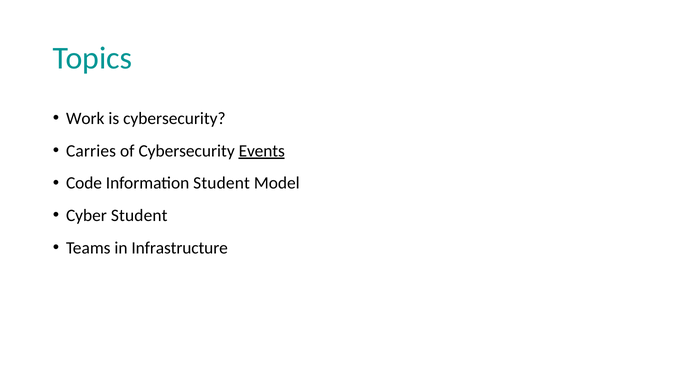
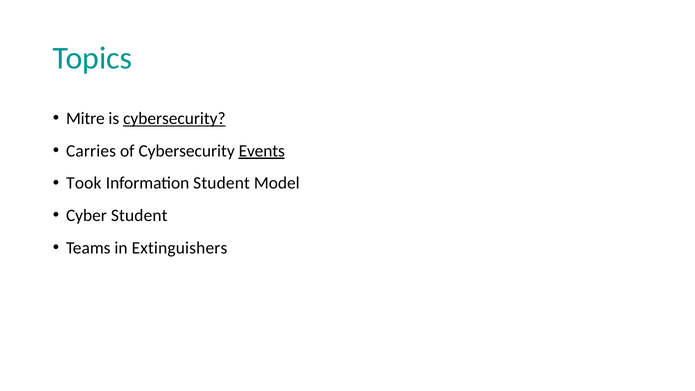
Work: Work -> Mitre
cybersecurity at (174, 118) underline: none -> present
Code: Code -> Took
Infrastructure: Infrastructure -> Extinguishers
